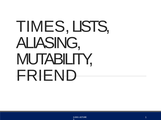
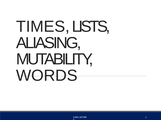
FRIEND: FRIEND -> WORDS
